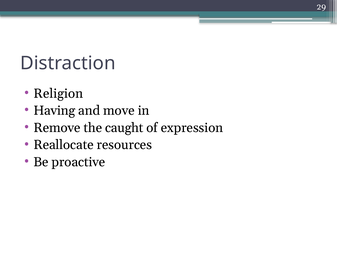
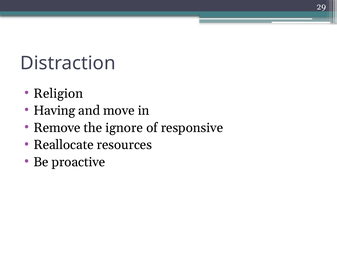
caught: caught -> ignore
expression: expression -> responsive
